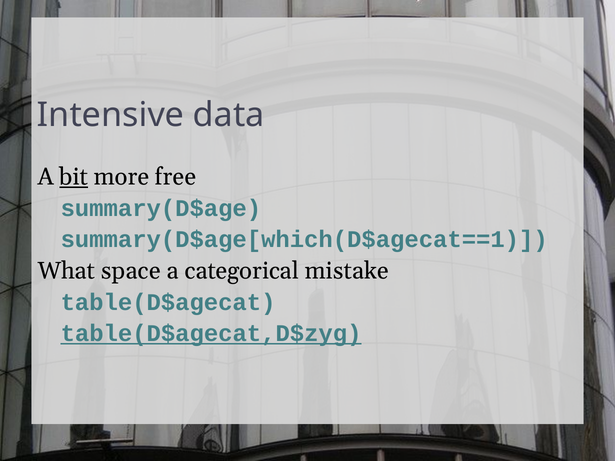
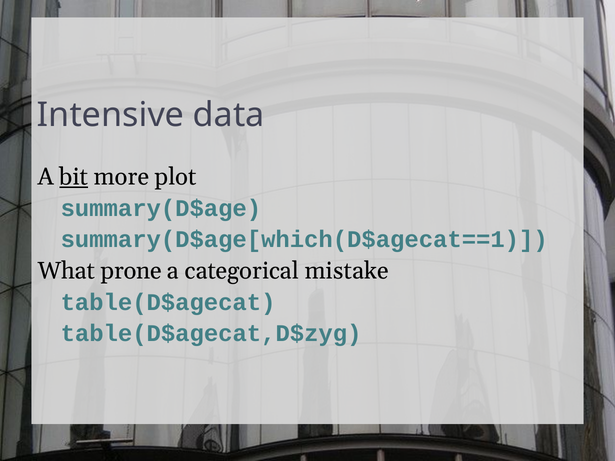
free: free -> plot
space: space -> prone
table(D$agecat,D$zyg underline: present -> none
